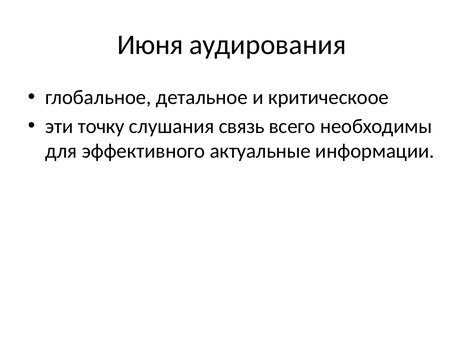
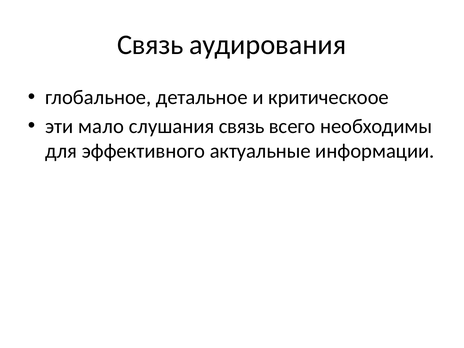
Июня at (150, 45): Июня -> Связь
точку: точку -> мало
